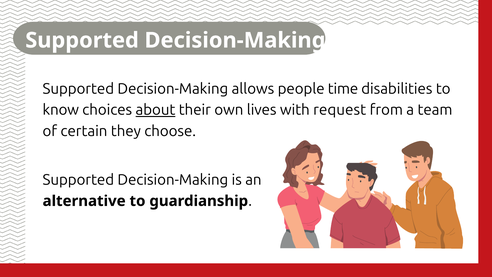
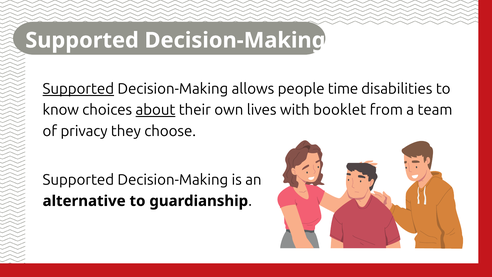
Supported at (78, 89) underline: none -> present
request: request -> booklet
certain: certain -> privacy
